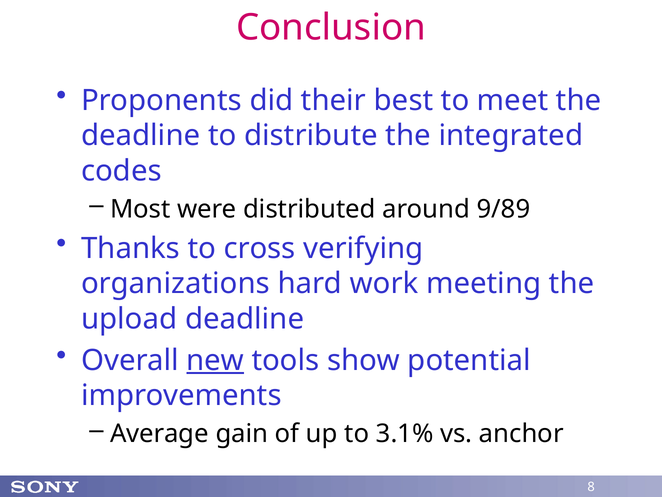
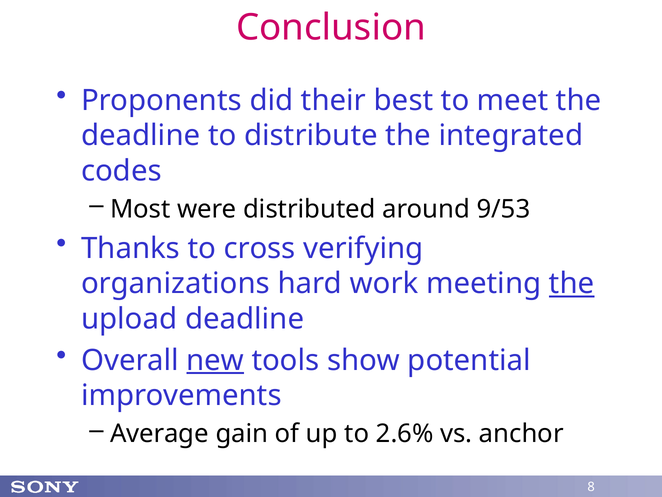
9/89: 9/89 -> 9/53
the at (572, 283) underline: none -> present
3.1%: 3.1% -> 2.6%
